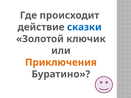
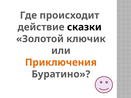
сказки colour: blue -> black
